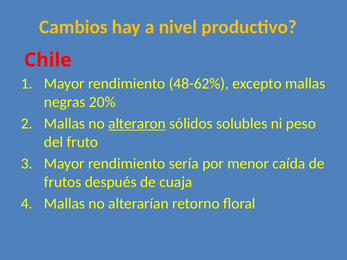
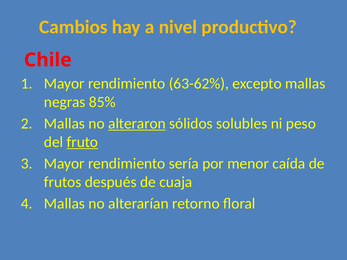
48-62%: 48-62% -> 63-62%
20%: 20% -> 85%
fruto underline: none -> present
